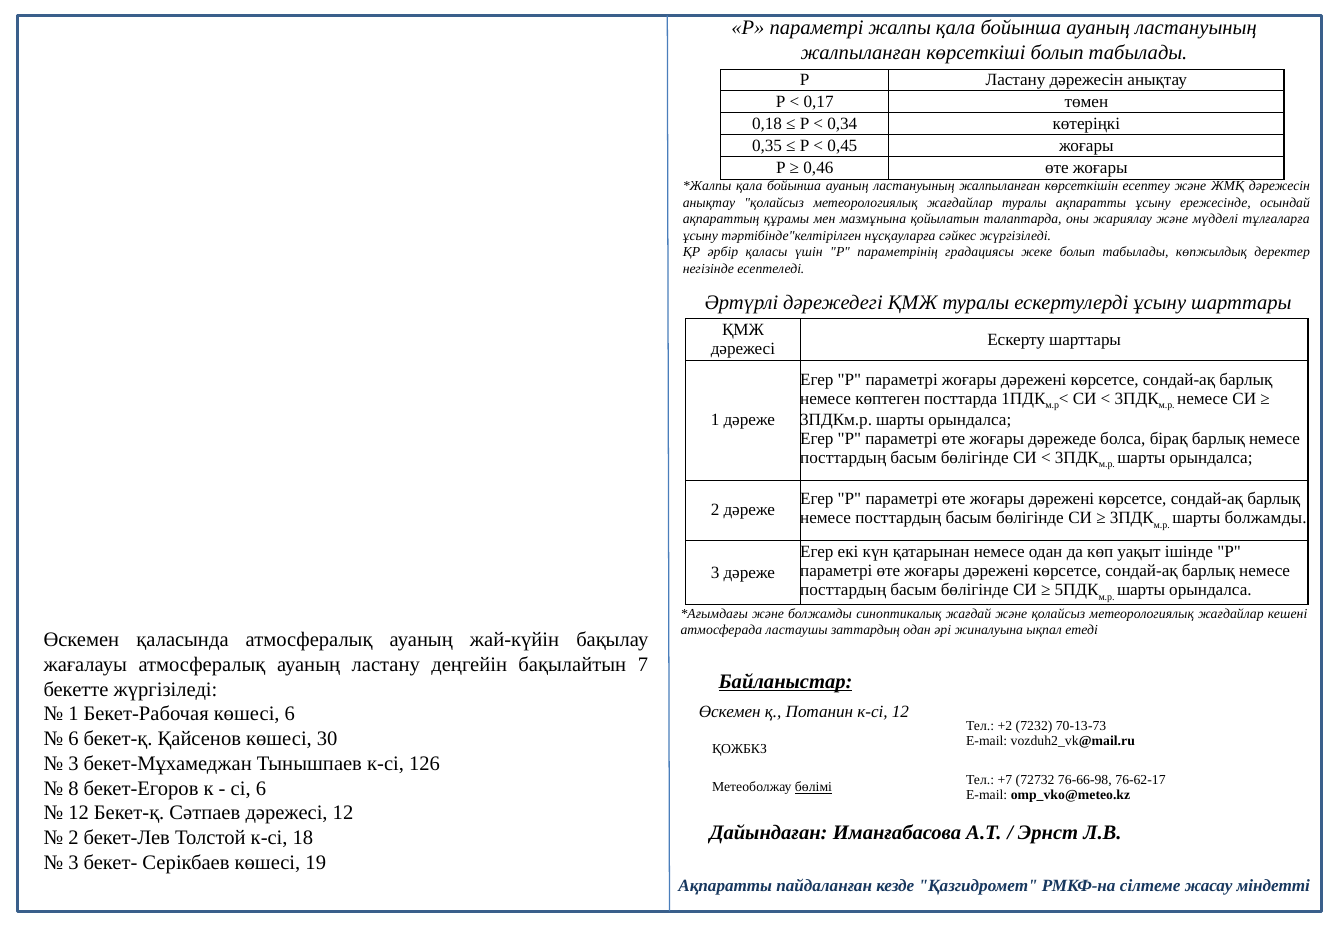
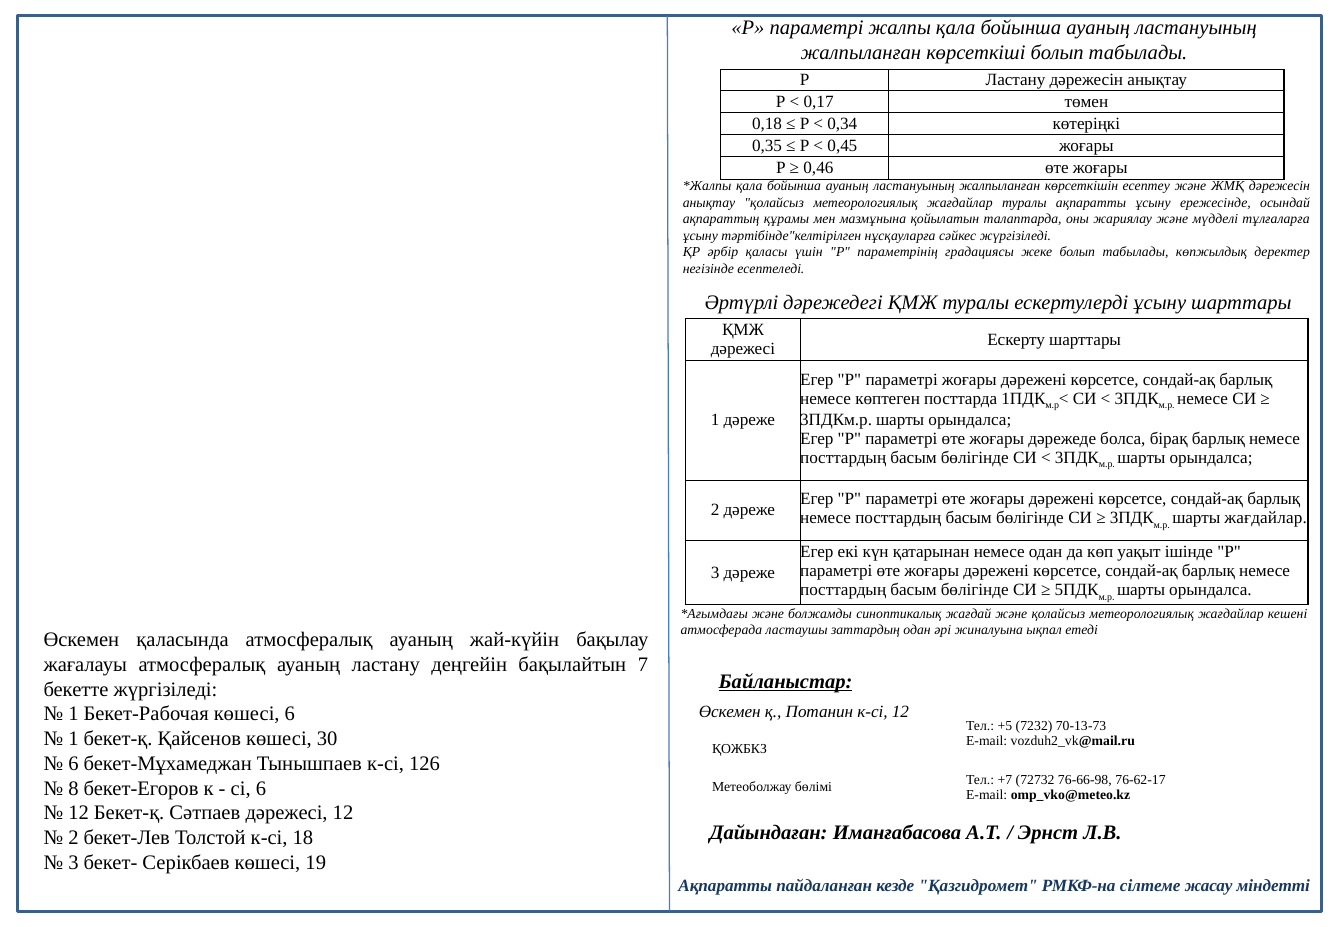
шарты болжамды: болжамды -> жағдайлар
+2: +2 -> +5
6 at (73, 739): 6 -> 1
3 at (73, 764): 3 -> 6
бөлімі underline: present -> none
